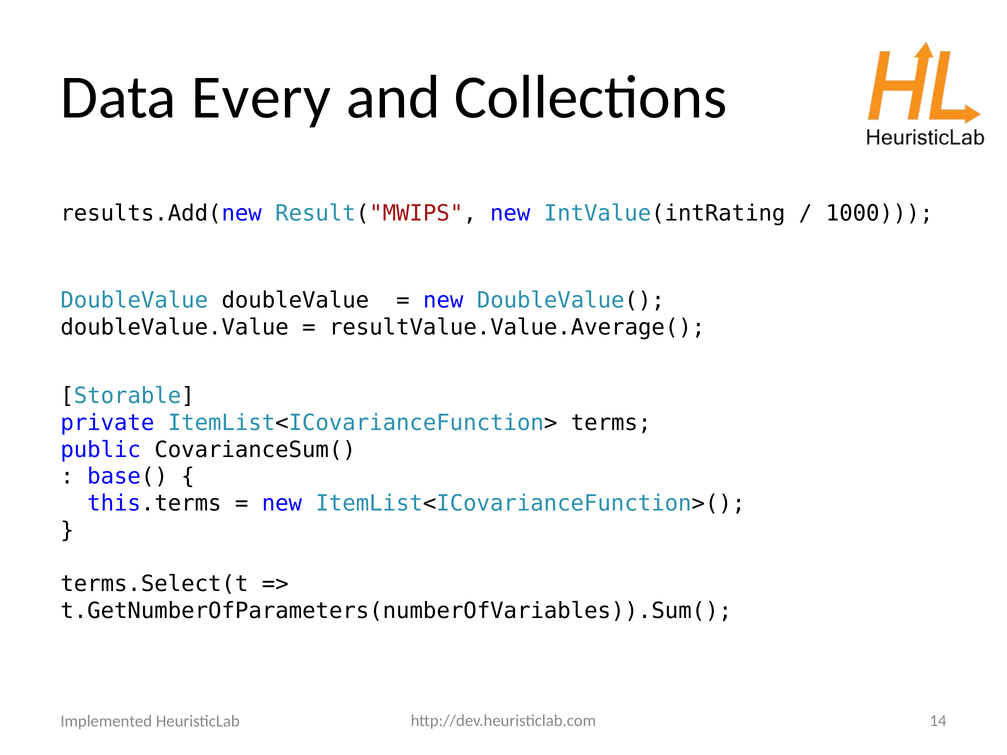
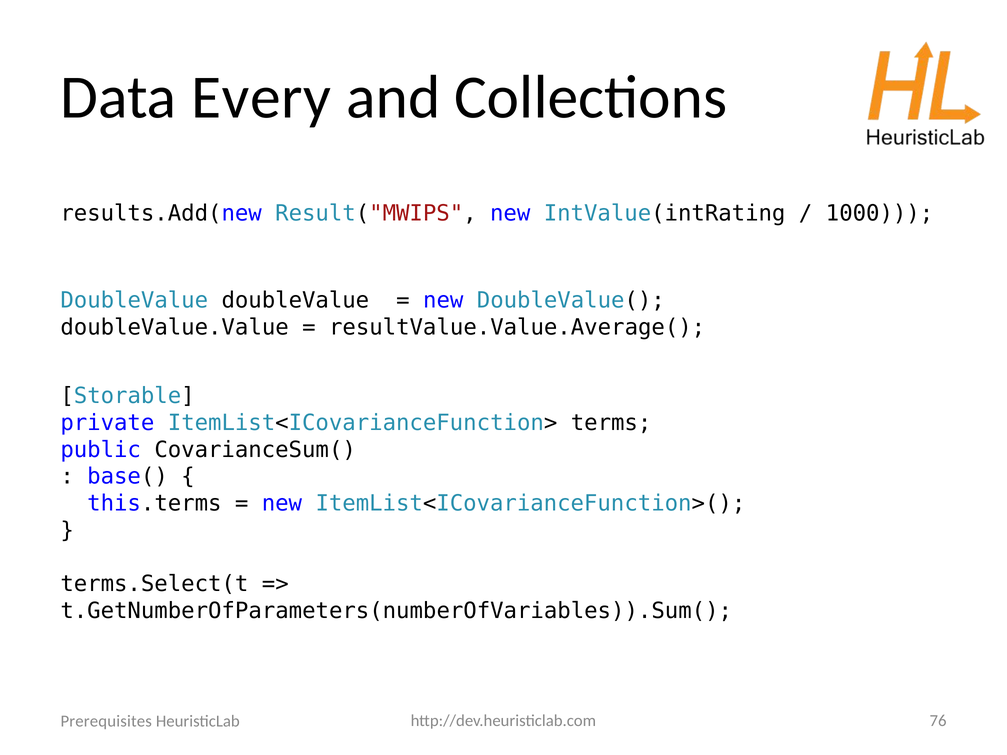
14: 14 -> 76
Implemented: Implemented -> Prerequisites
